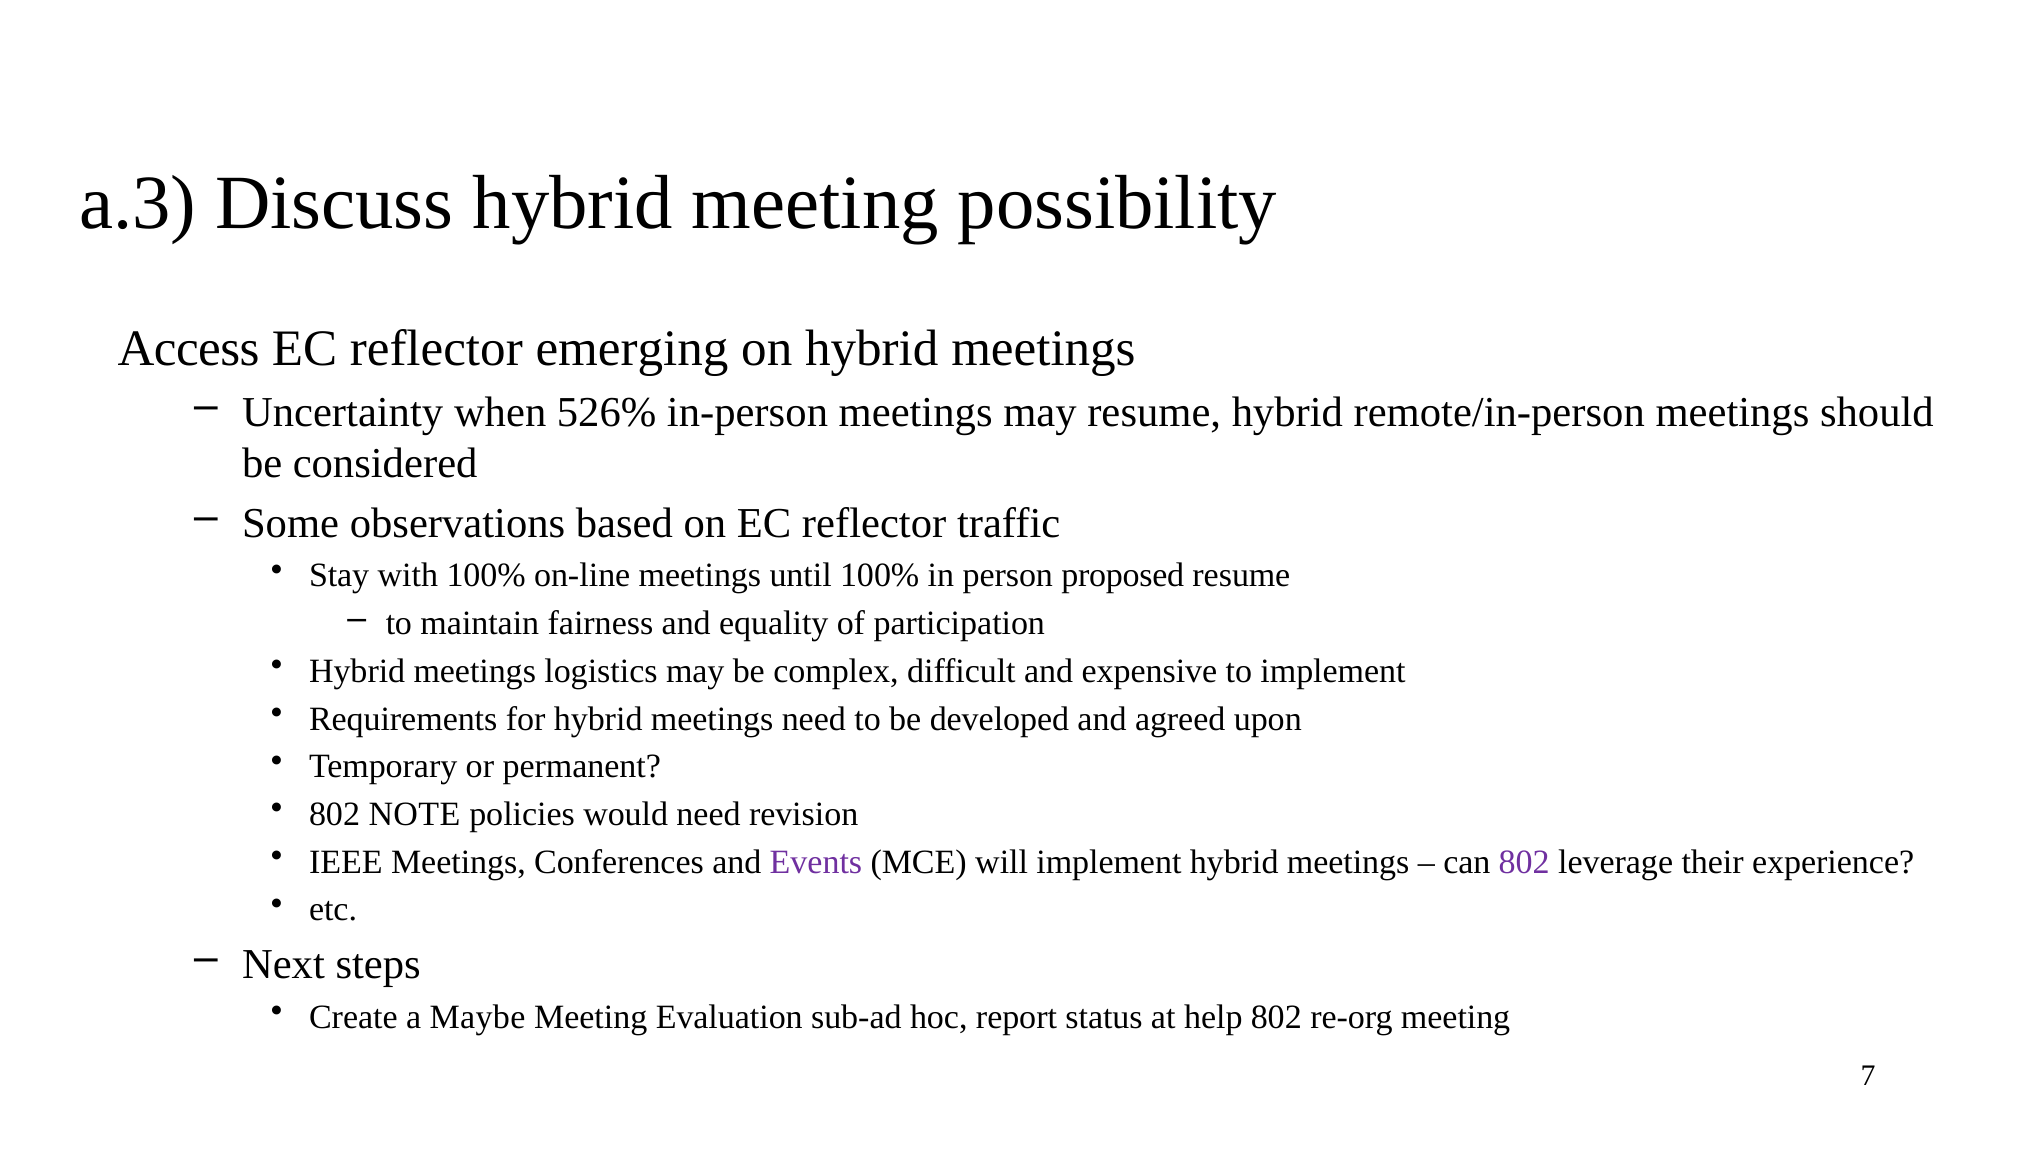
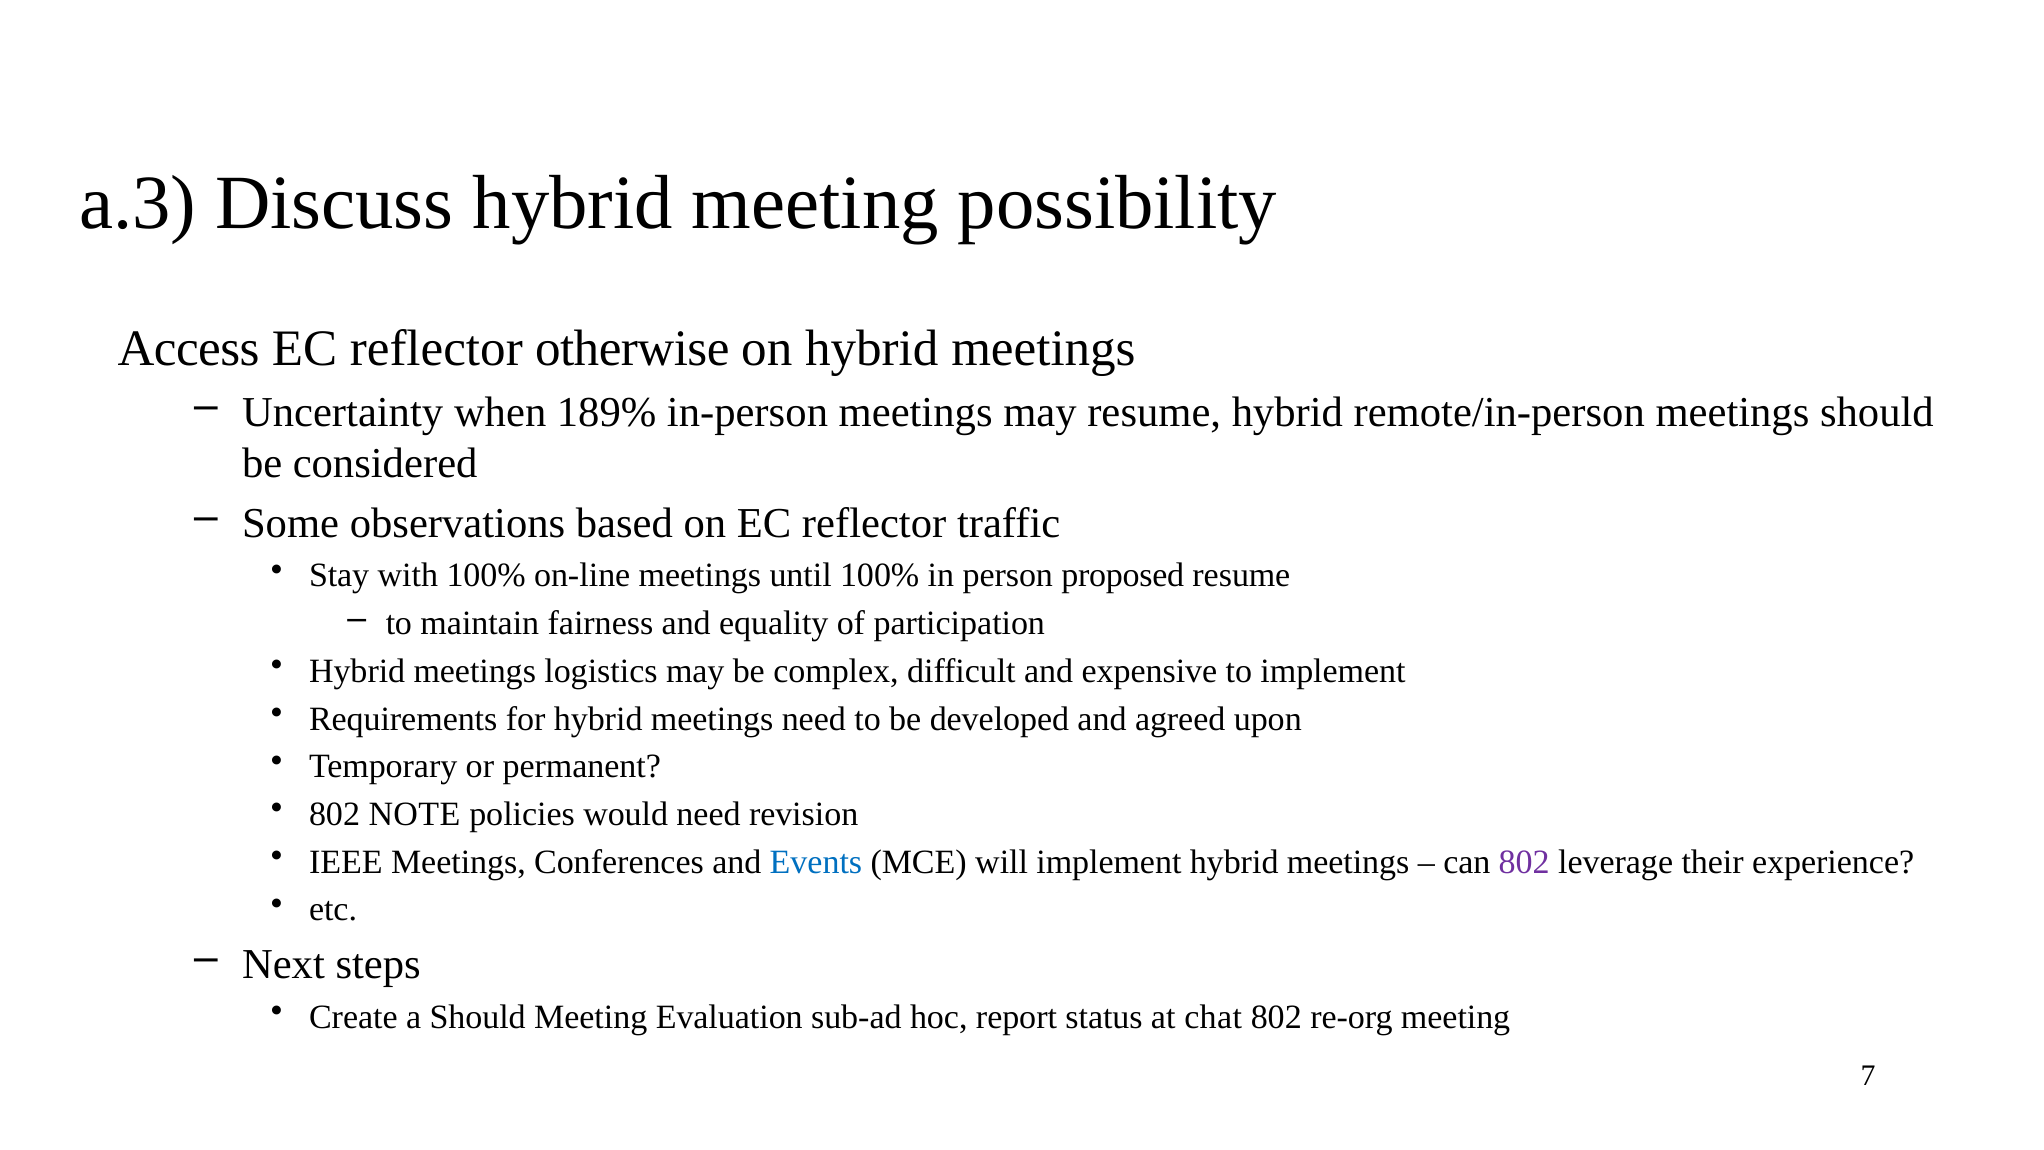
emerging: emerging -> otherwise
526%: 526% -> 189%
Events colour: purple -> blue
a Maybe: Maybe -> Should
help: help -> chat
